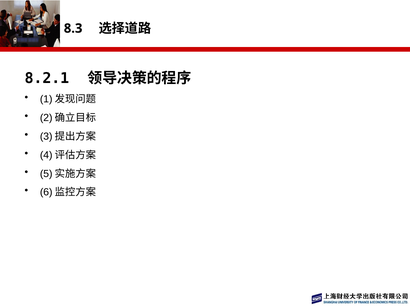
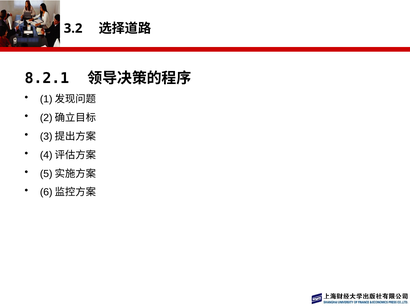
8.3: 8.3 -> 3.2
